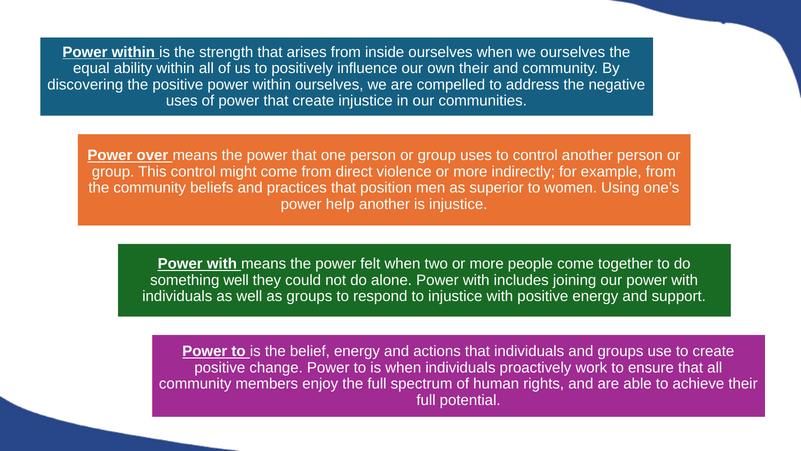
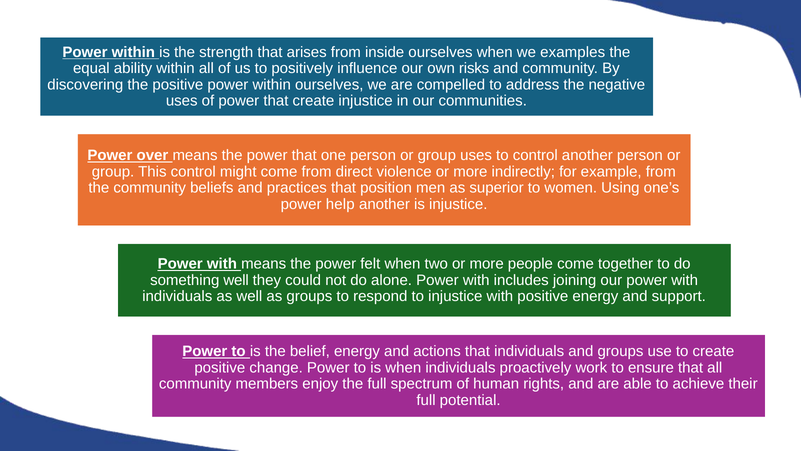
we ourselves: ourselves -> examples
own their: their -> risks
